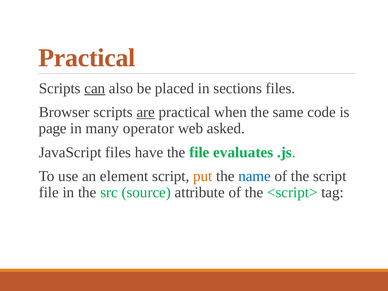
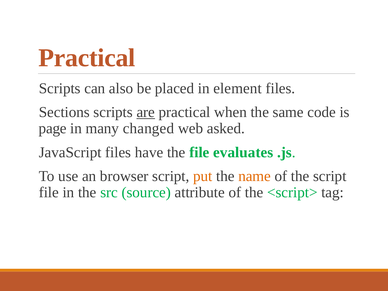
can underline: present -> none
sections: sections -> element
Browser: Browser -> Sections
operator: operator -> changed
element: element -> browser
name colour: blue -> orange
